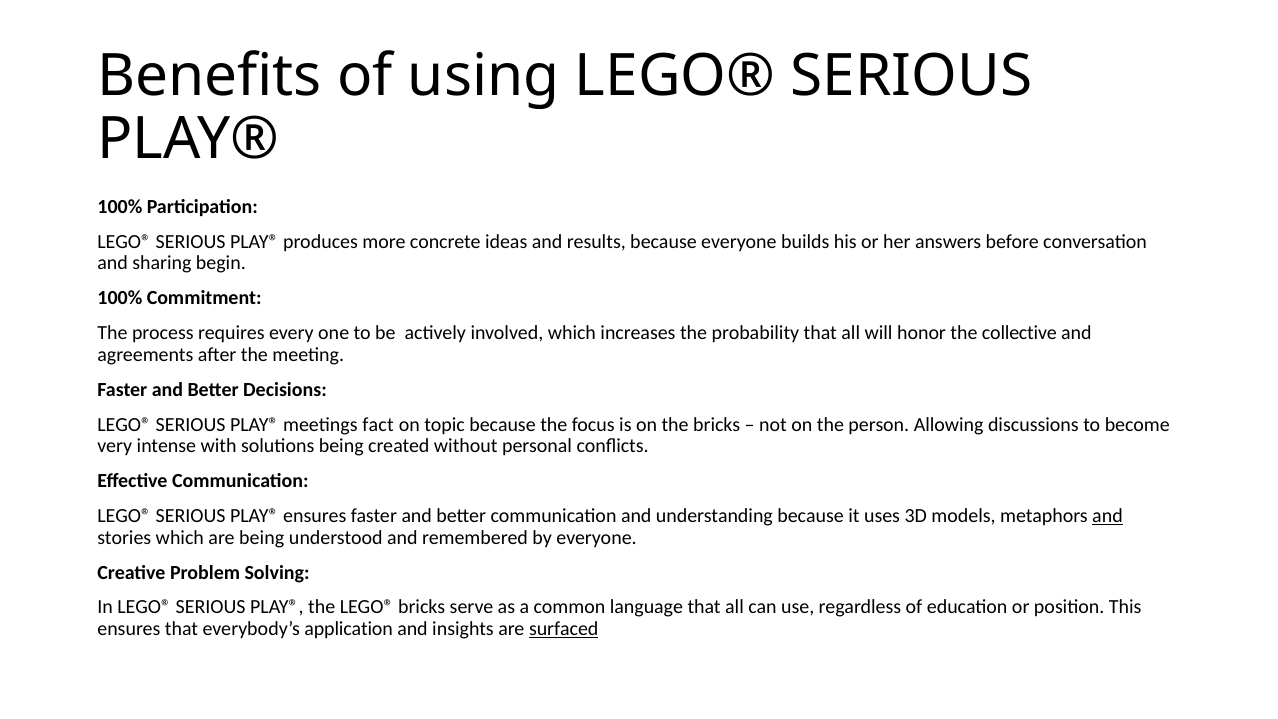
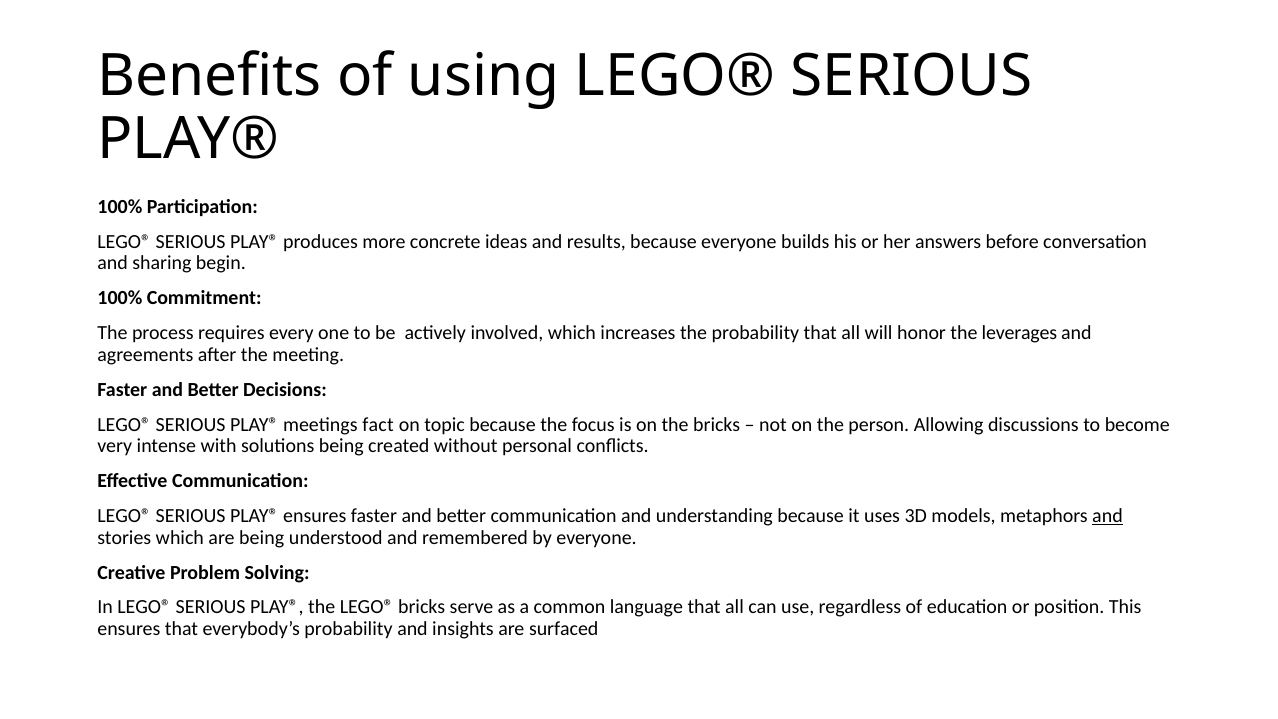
collective: collective -> leverages
everybody’s application: application -> probability
surfaced underline: present -> none
